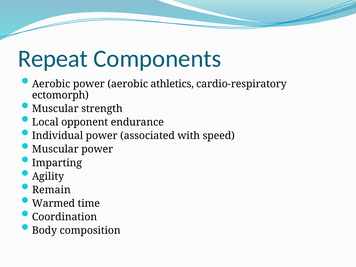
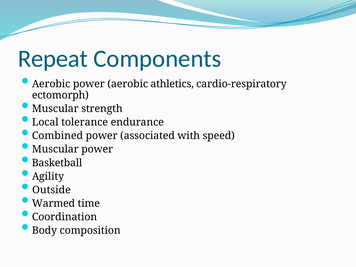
opponent: opponent -> tolerance
Individual: Individual -> Combined
Imparting: Imparting -> Basketball
Remain: Remain -> Outside
